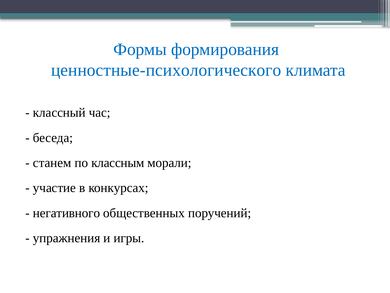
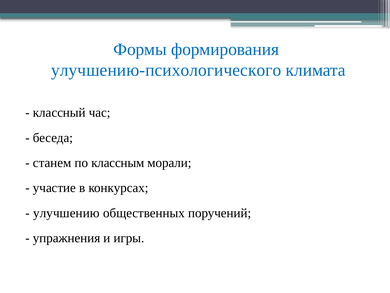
ценностные-психологического: ценностные-психологического -> улучшению-психологического
негативного: негативного -> улучшению
